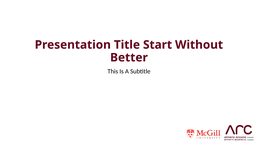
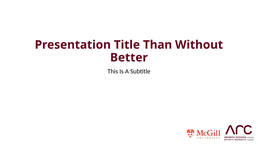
Start: Start -> Than
